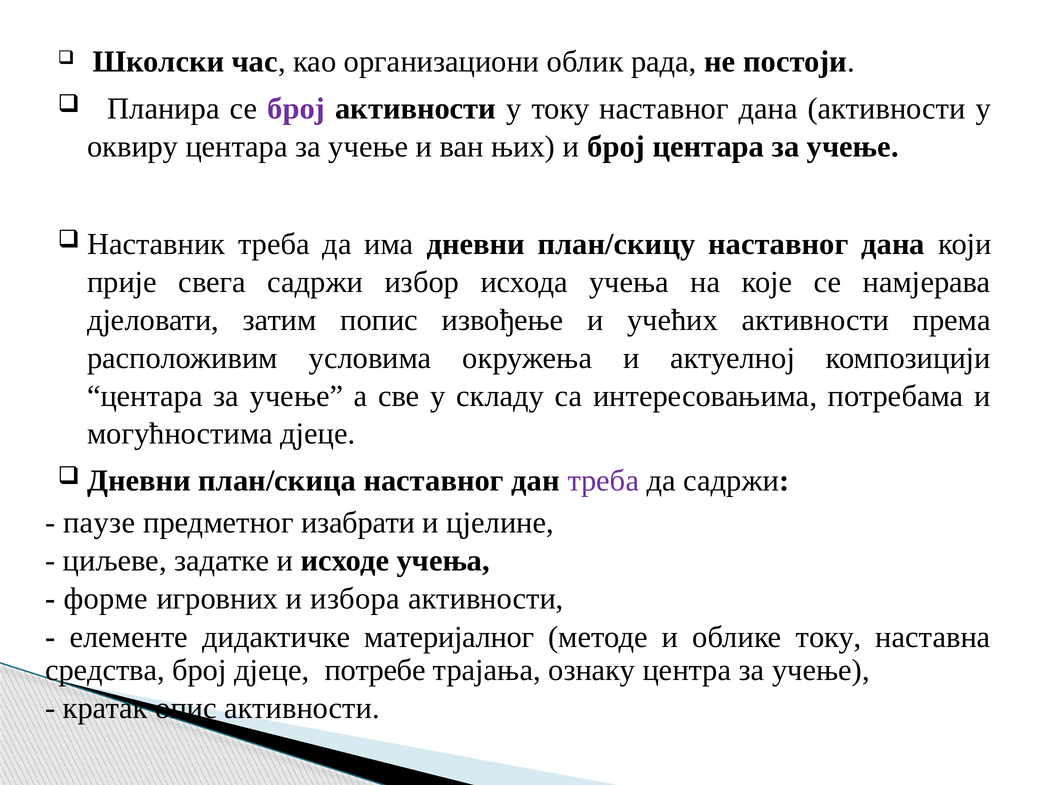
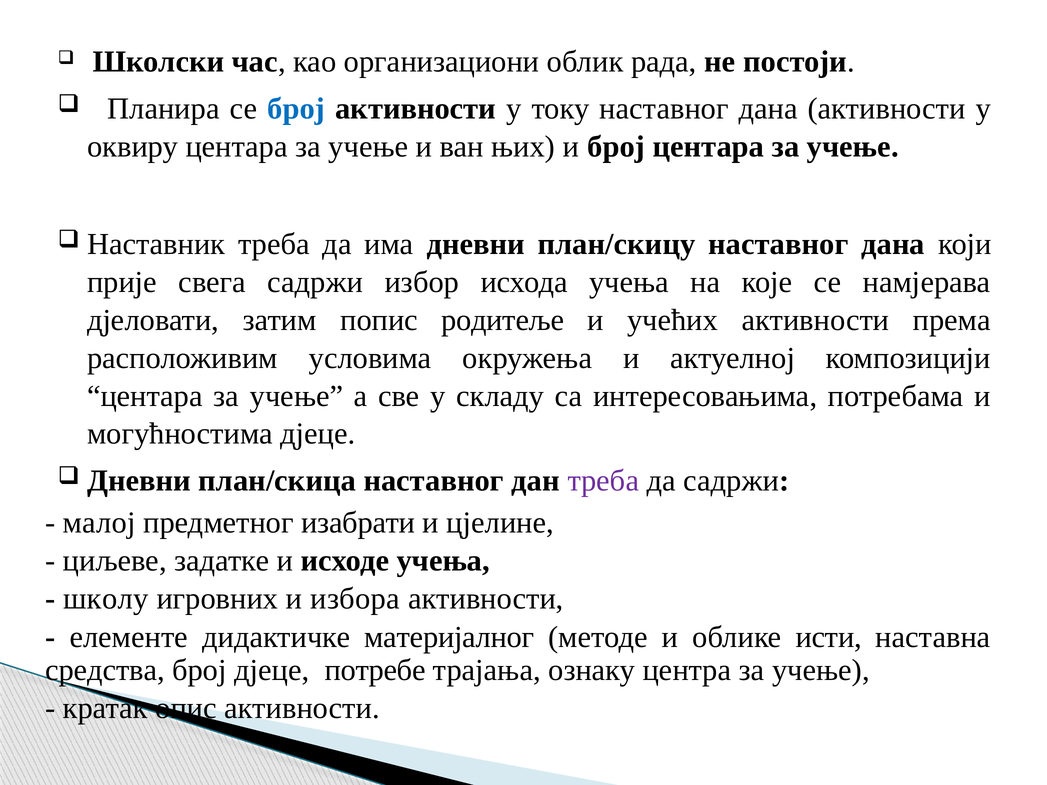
број at (296, 109) colour: purple -> blue
извођење: извођење -> родитеље
паузе: паузе -> малој
форме: форме -> школу
облике току: току -> исти
